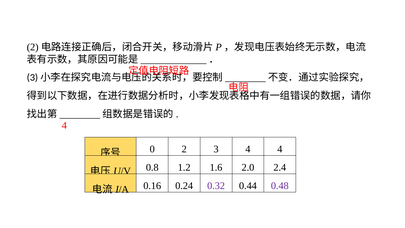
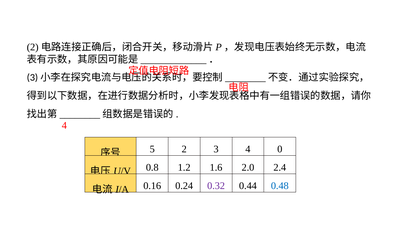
0: 0 -> 5
4 4: 4 -> 0
0.48 colour: purple -> blue
